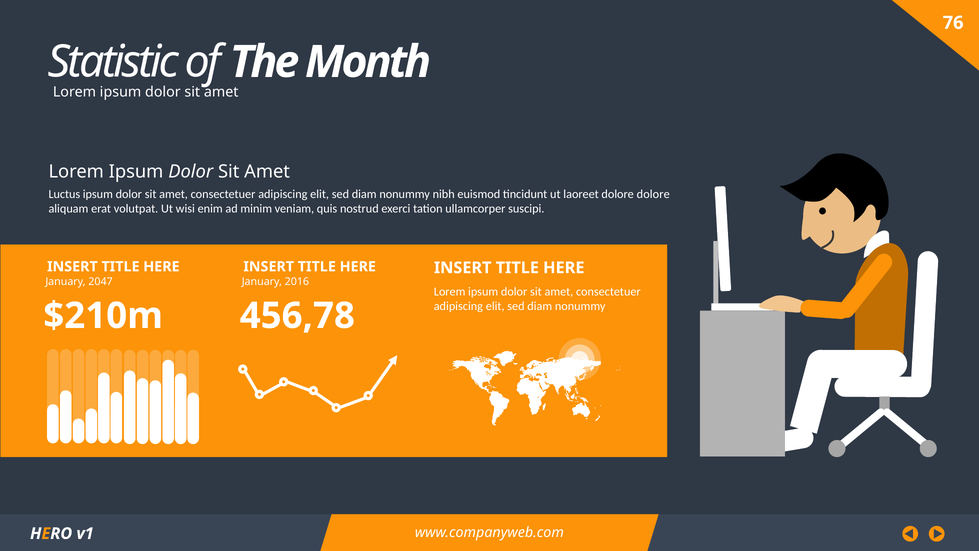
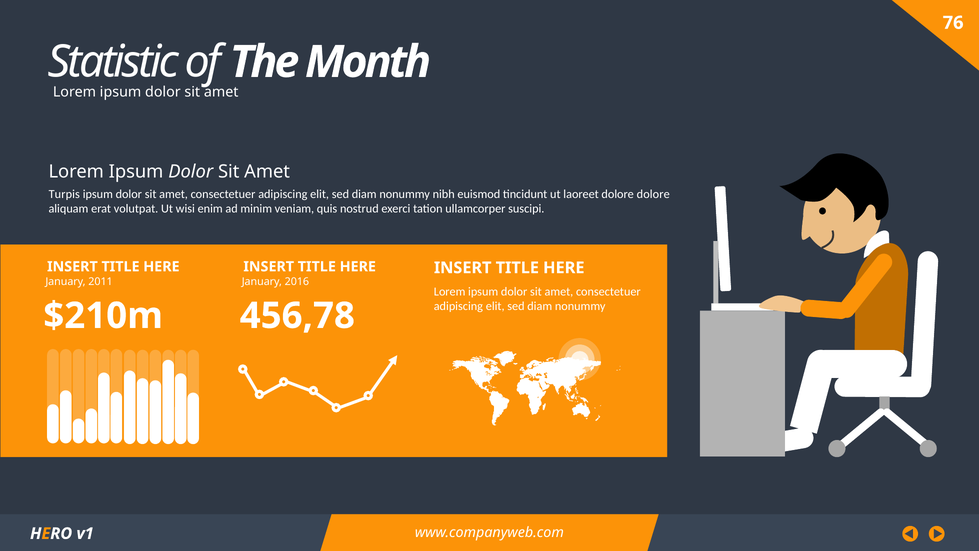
Luctus: Luctus -> Turpis
2047: 2047 -> 2011
